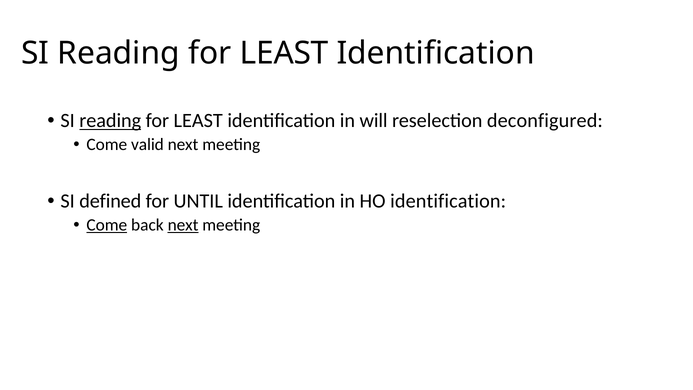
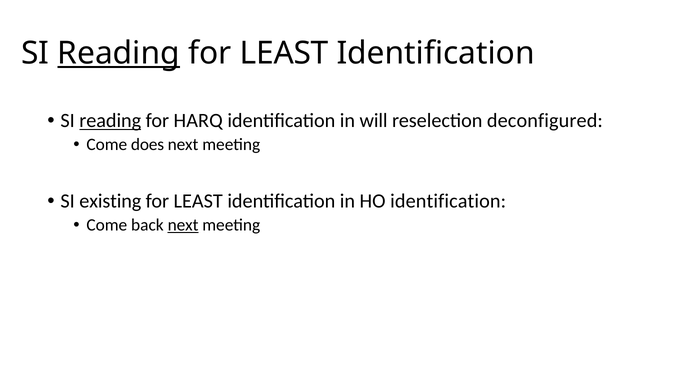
Reading at (119, 53) underline: none -> present
LEAST at (198, 121): LEAST -> HARQ
valid: valid -> does
defined: defined -> existing
UNTIL at (198, 201): UNTIL -> LEAST
Come at (107, 225) underline: present -> none
